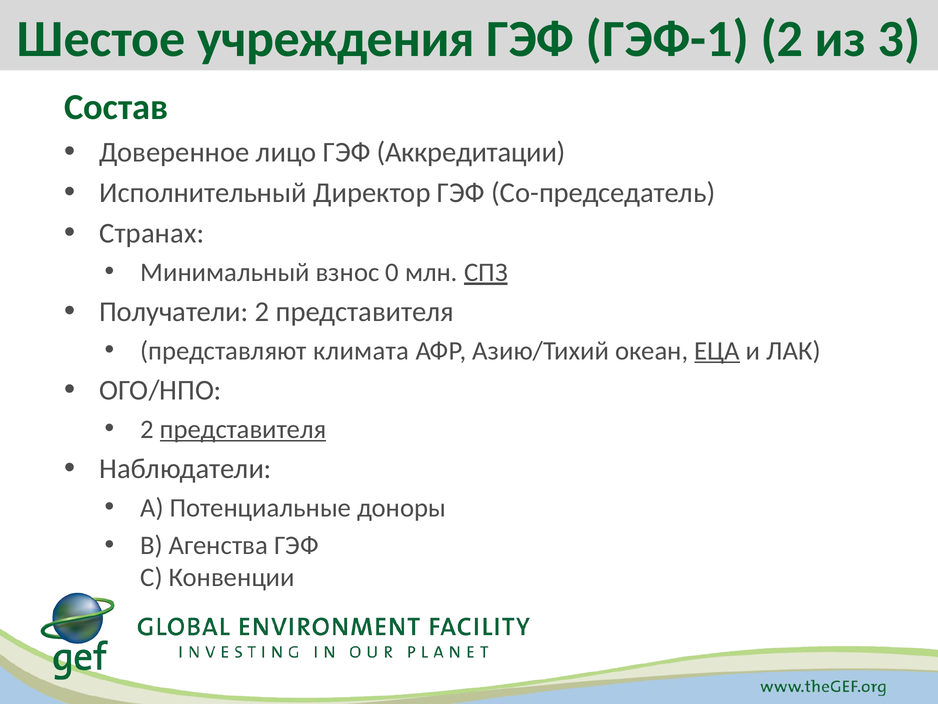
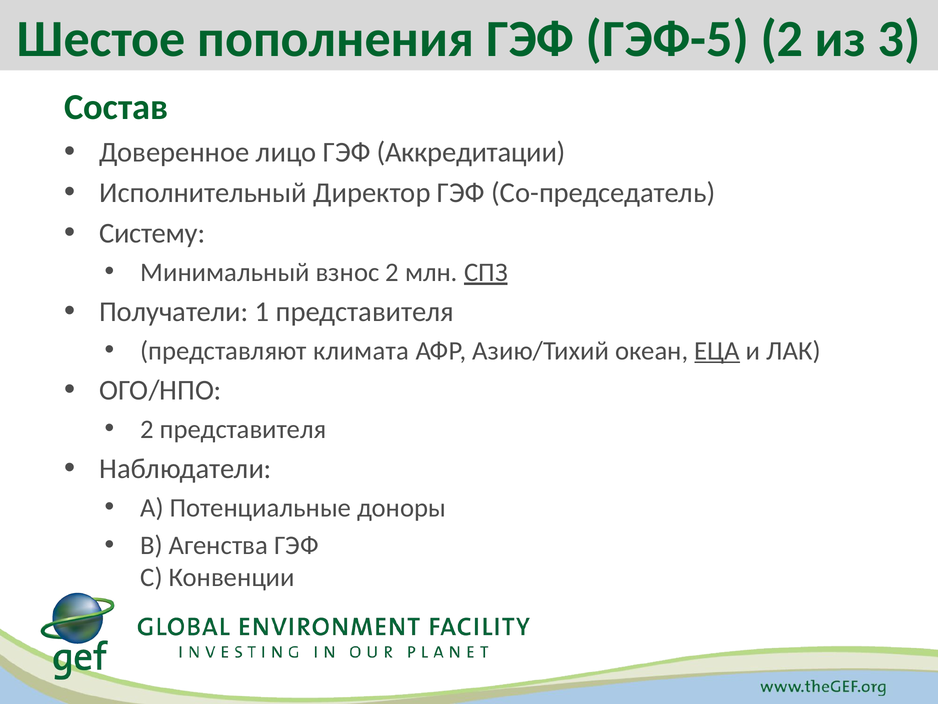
учреждения: учреждения -> пополнения
ГЭФ-1: ГЭФ-1 -> ГЭФ-5
Странах: Странах -> Систему
взнос 0: 0 -> 2
Получатели 2: 2 -> 1
представителя at (243, 429) underline: present -> none
